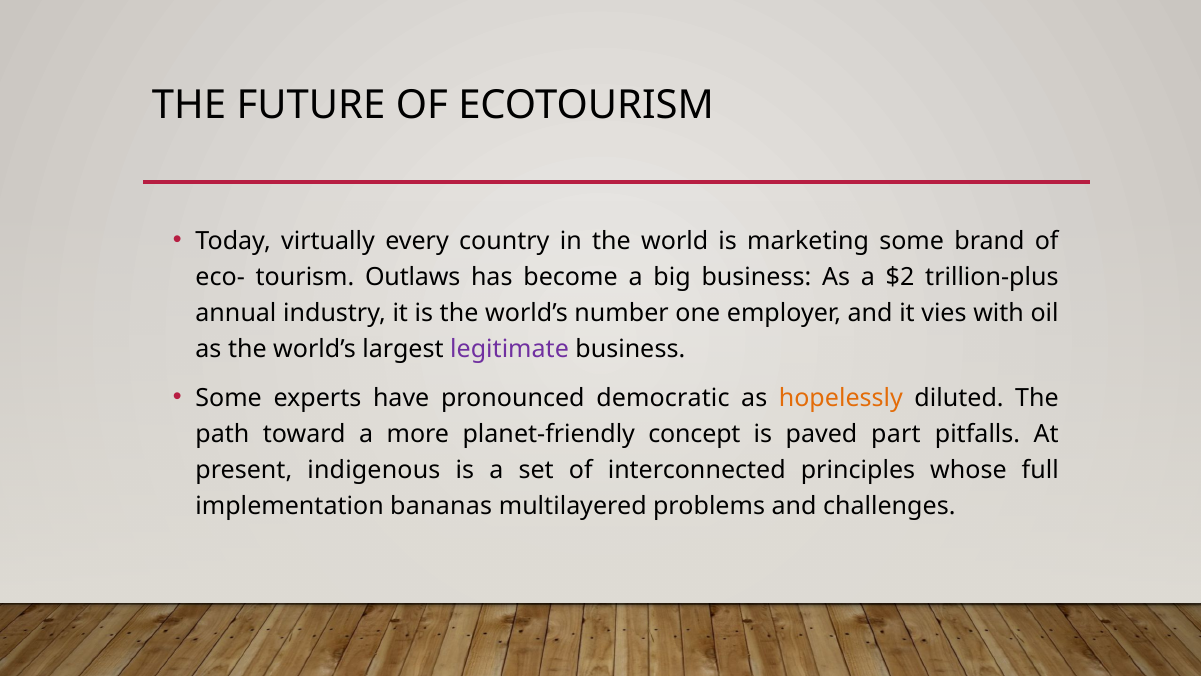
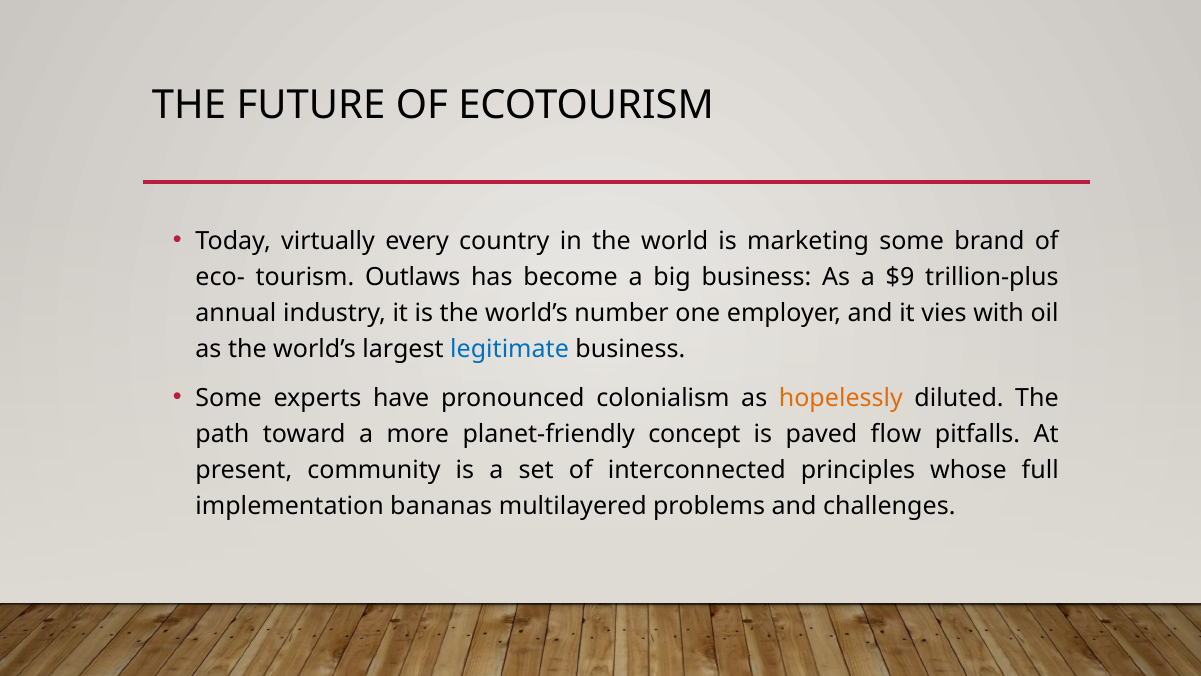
$2: $2 -> $9
legitimate colour: purple -> blue
democratic: democratic -> colonialism
part: part -> flow
indigenous: indigenous -> community
